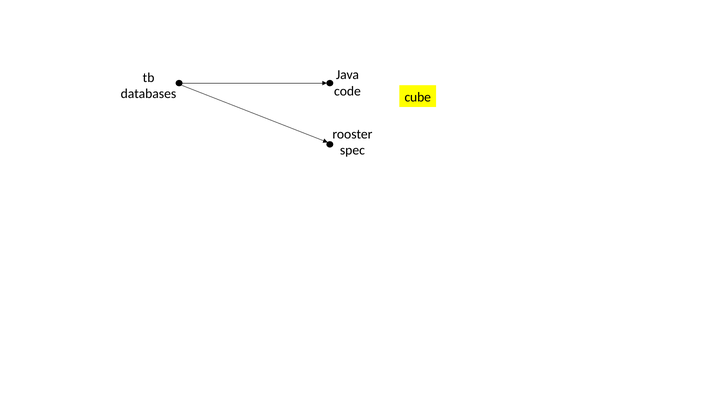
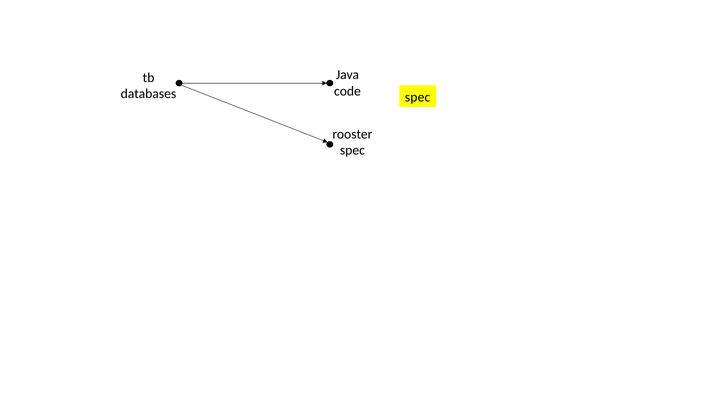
code cube: cube -> spec
